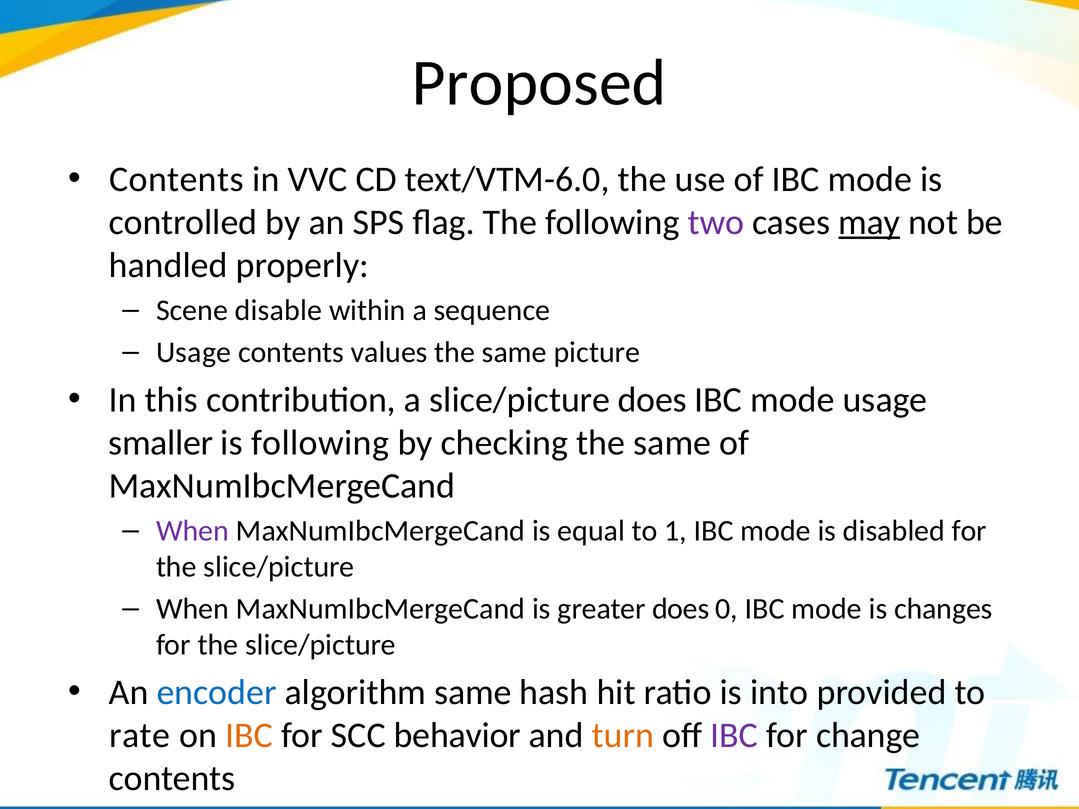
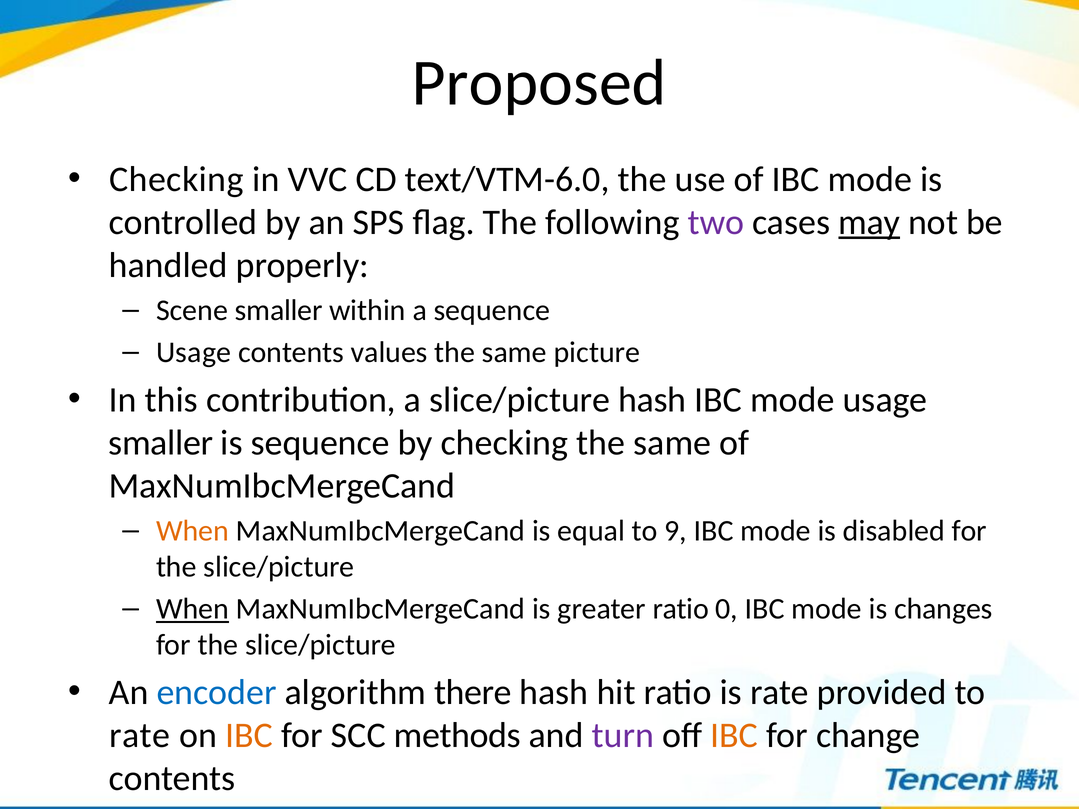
Contents at (176, 179): Contents -> Checking
Scene disable: disable -> smaller
slice/picture does: does -> hash
is following: following -> sequence
When at (193, 531) colour: purple -> orange
1: 1 -> 9
When at (193, 609) underline: none -> present
greater does: does -> ratio
algorithm same: same -> there
is into: into -> rate
behavior: behavior -> methods
turn colour: orange -> purple
IBC at (734, 736) colour: purple -> orange
